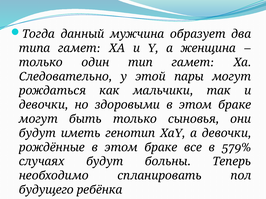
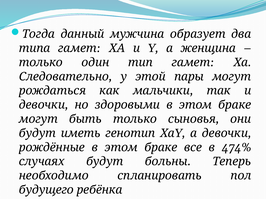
579%: 579% -> 474%
